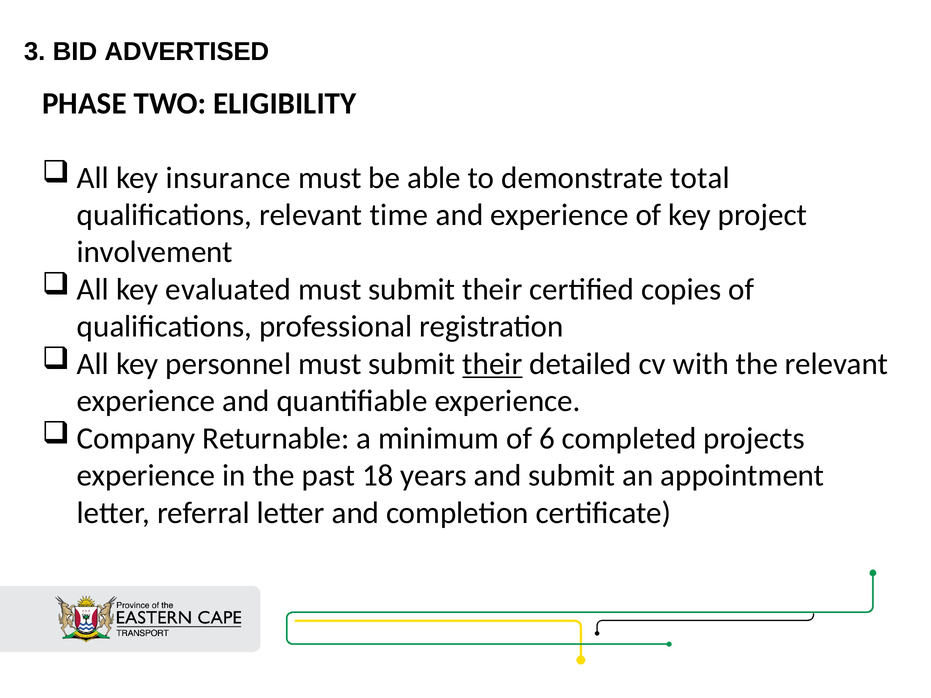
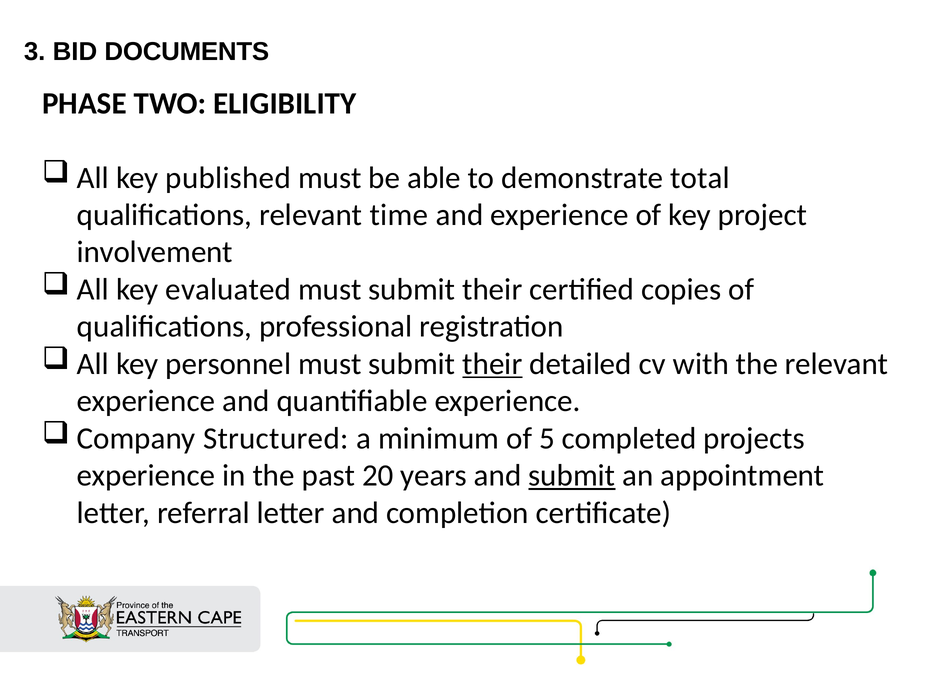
ADVERTISED: ADVERTISED -> DOCUMENTS
insurance: insurance -> published
Returnable: Returnable -> Structured
6: 6 -> 5
18: 18 -> 20
submit at (572, 476) underline: none -> present
